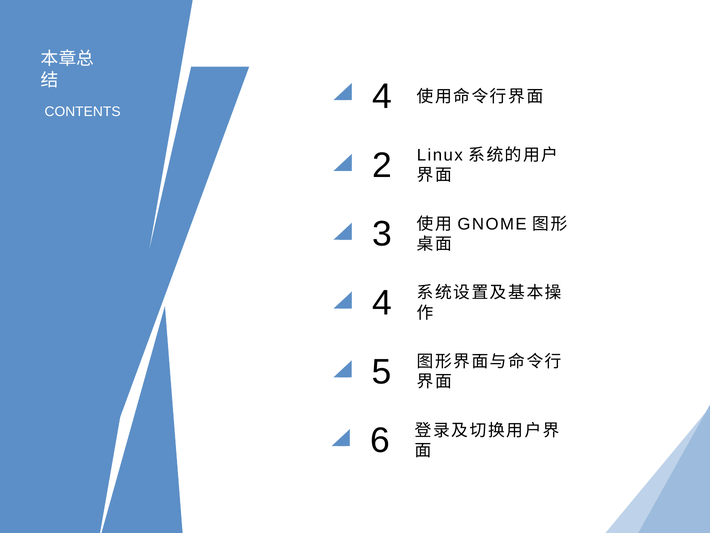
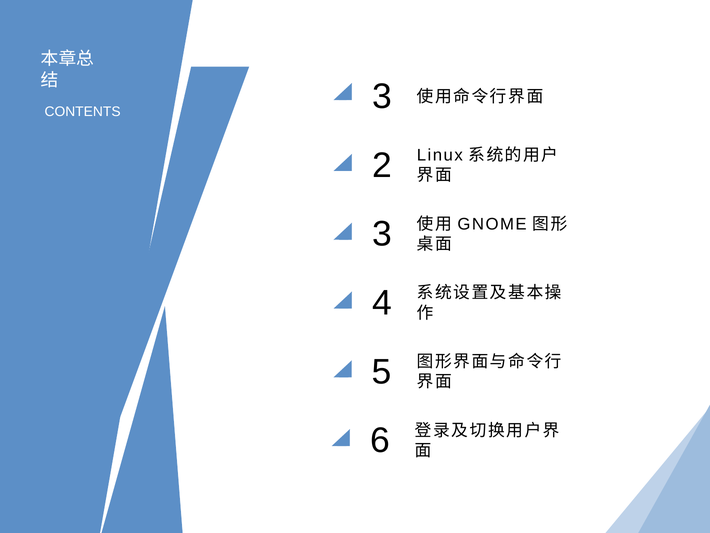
CONTENTS 4: 4 -> 3
